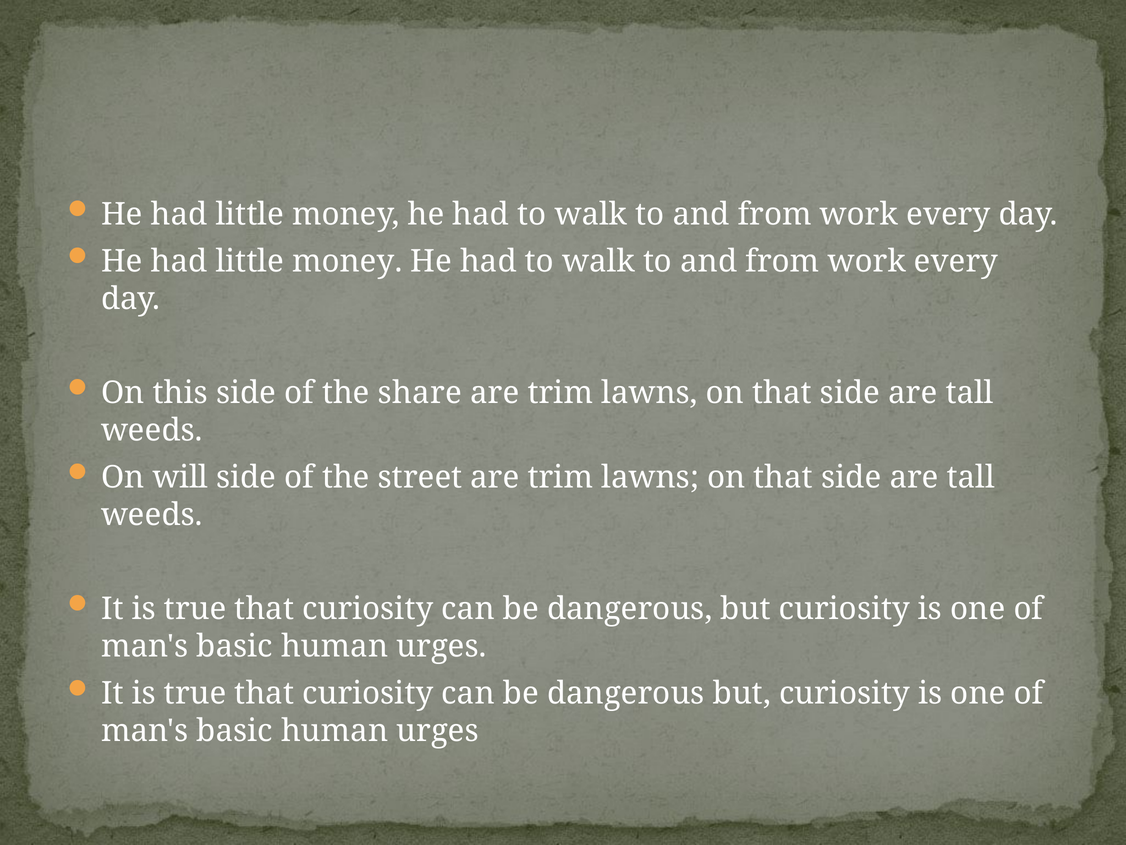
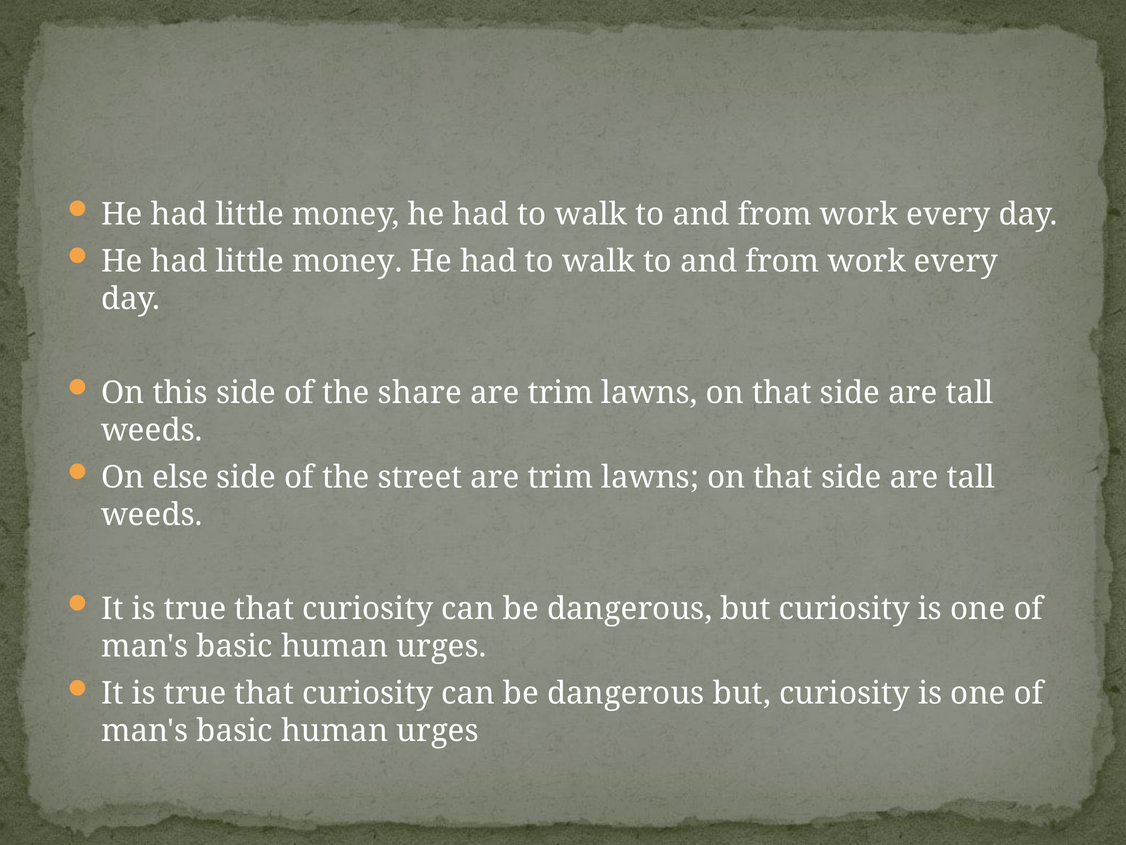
will: will -> else
